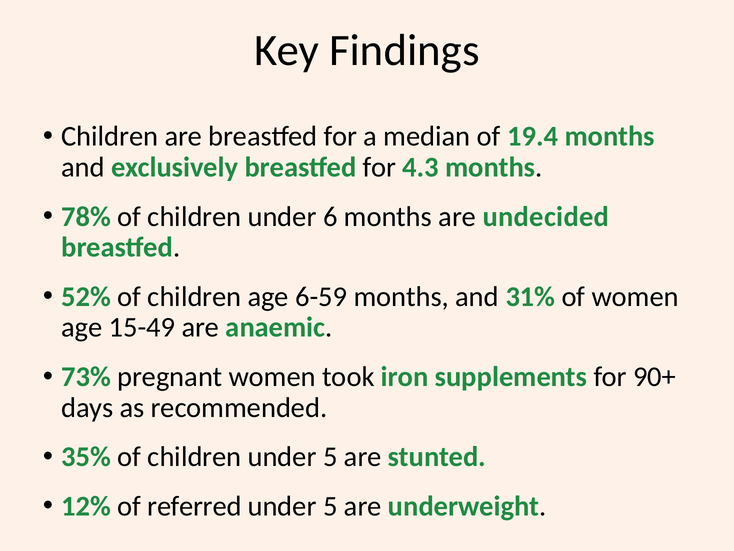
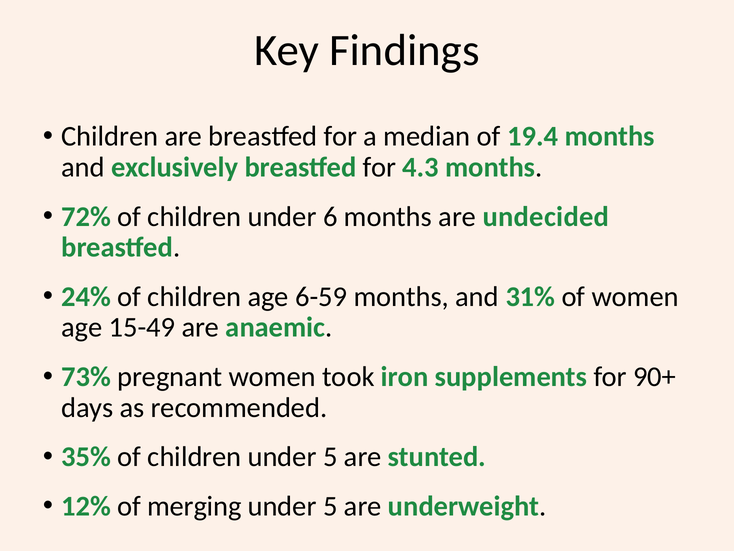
78%: 78% -> 72%
52%: 52% -> 24%
referred: referred -> merging
